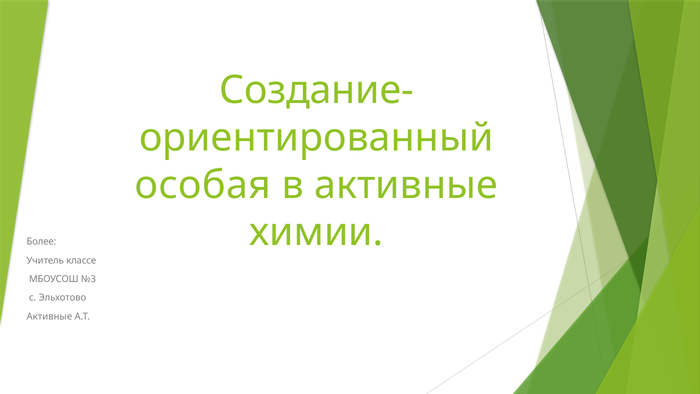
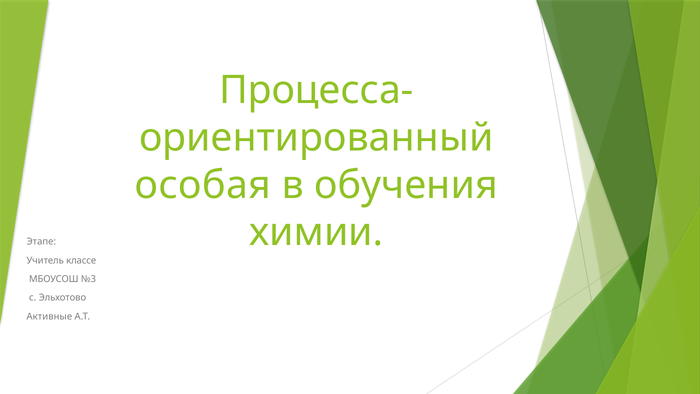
Создание-: Создание- -> Процесса-
в активные: активные -> обучения
Более: Более -> Этапе
